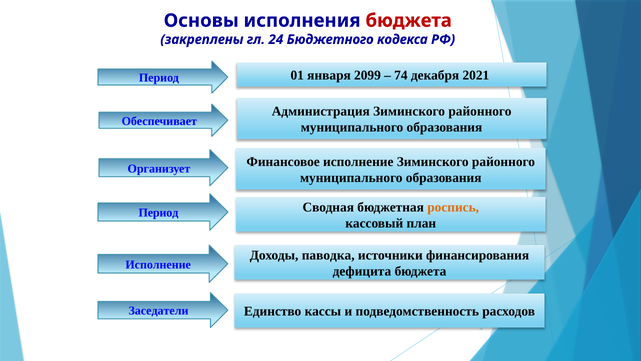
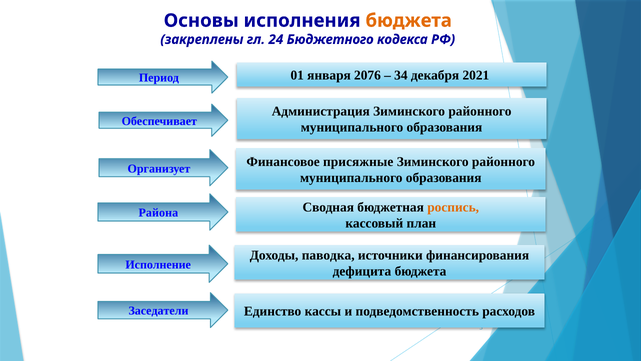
бюджета at (409, 21) colour: red -> orange
2099: 2099 -> 2076
74: 74 -> 34
Финансовое исполнение: исполнение -> присяжные
Период at (158, 213): Период -> Района
